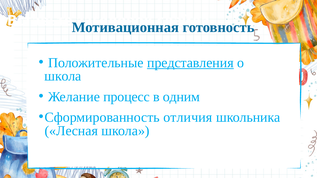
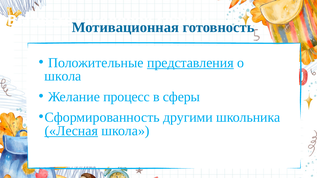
одним: одним -> сферы
отличия: отличия -> другими
Лесная underline: none -> present
